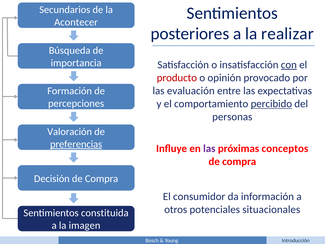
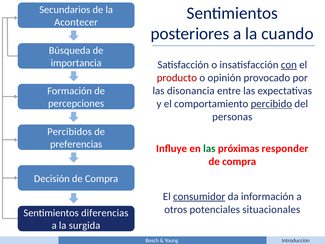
realizar: realizar -> cuando
evaluación: evaluación -> disonancia
Valoración: Valoración -> Percibidos
preferencias underline: present -> none
las at (209, 148) colour: purple -> green
conceptos: conceptos -> responder
consumidor underline: none -> present
constituida: constituida -> diferencias
imagen: imagen -> surgida
